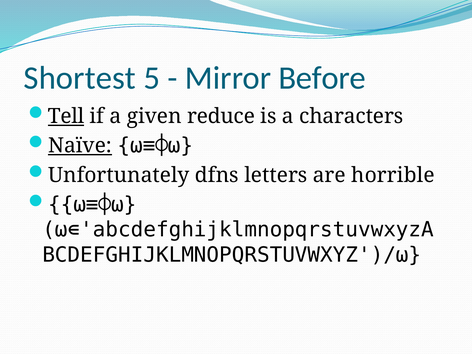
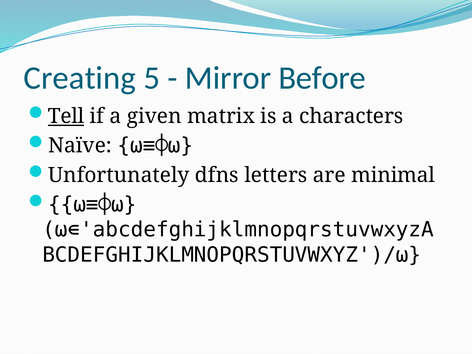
Shortest: Shortest -> Creating
reduce: reduce -> matrix
Naïve underline: present -> none
horrible: horrible -> minimal
